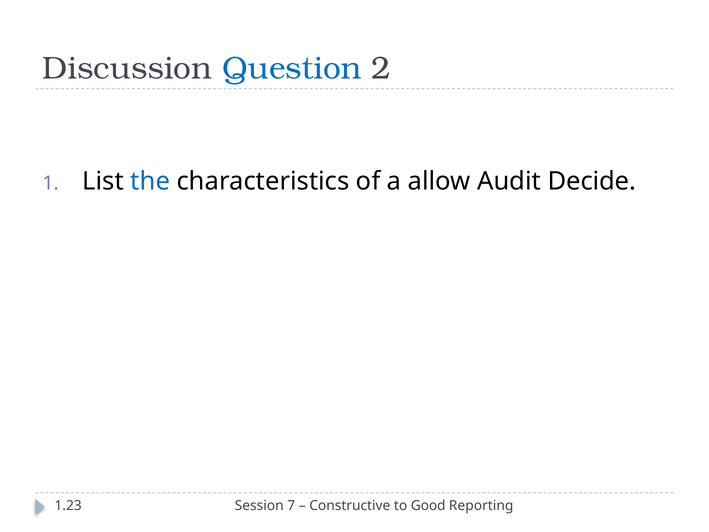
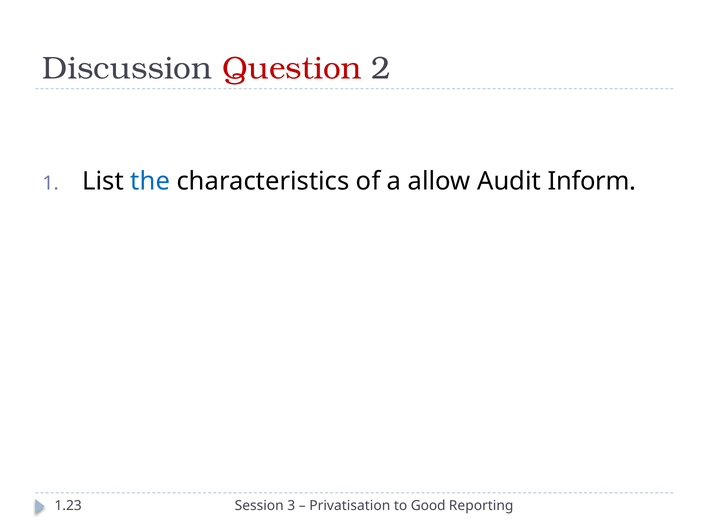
Question colour: blue -> red
Decide: Decide -> Inform
7: 7 -> 3
Constructive: Constructive -> Privatisation
